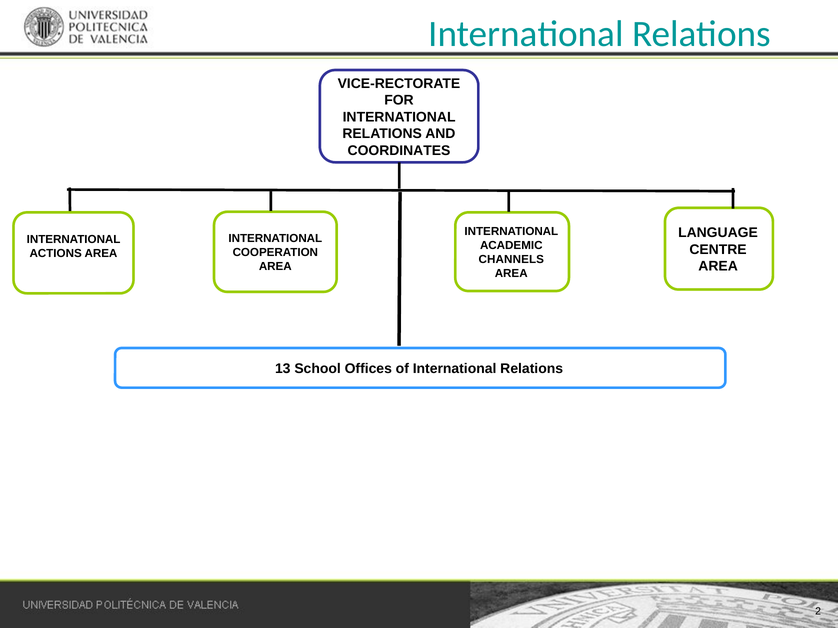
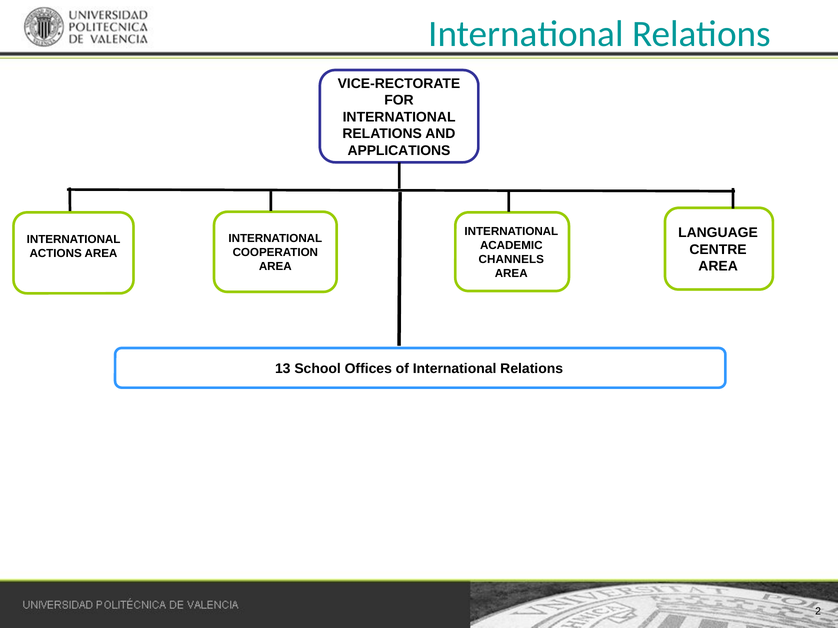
COORDINATES: COORDINATES -> APPLICATIONS
